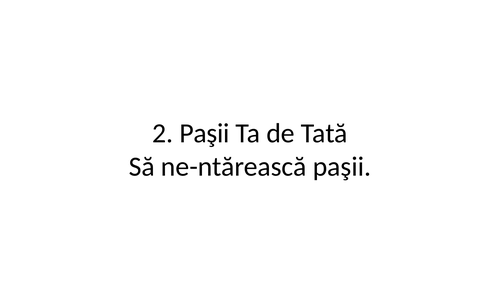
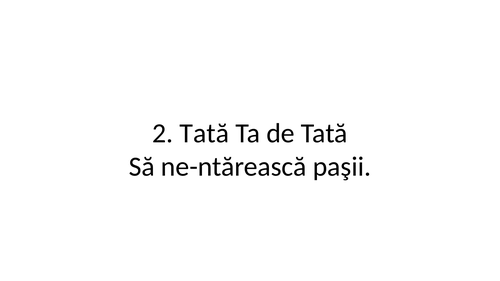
2 Paşii: Paşii -> Tată
